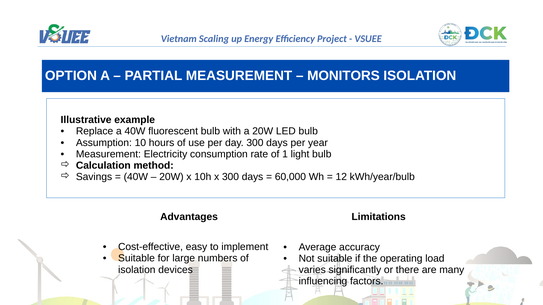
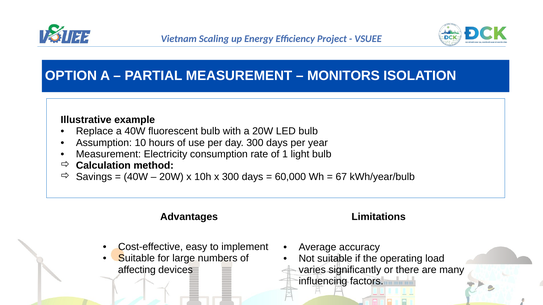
12: 12 -> 67
isolation at (137, 270): isolation -> affecting
